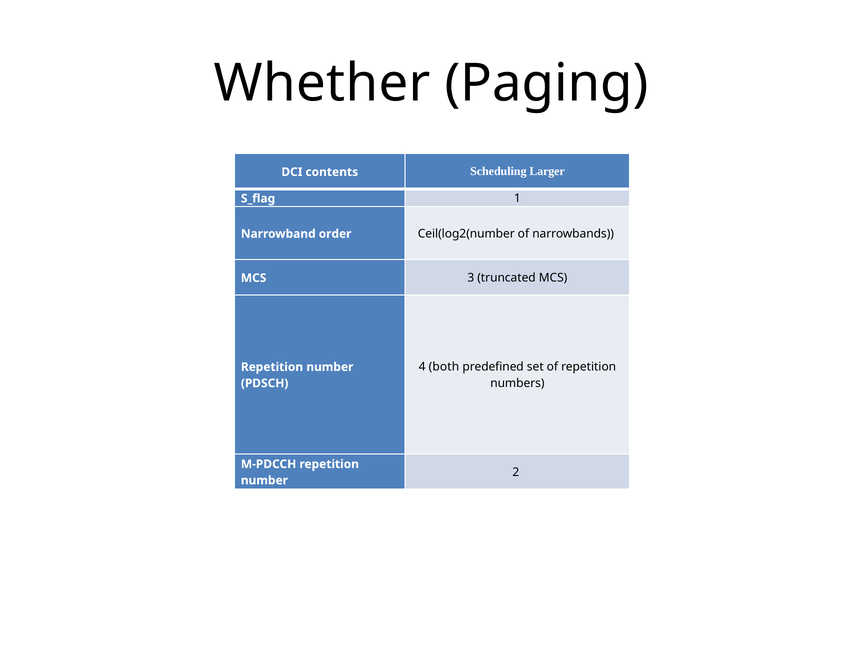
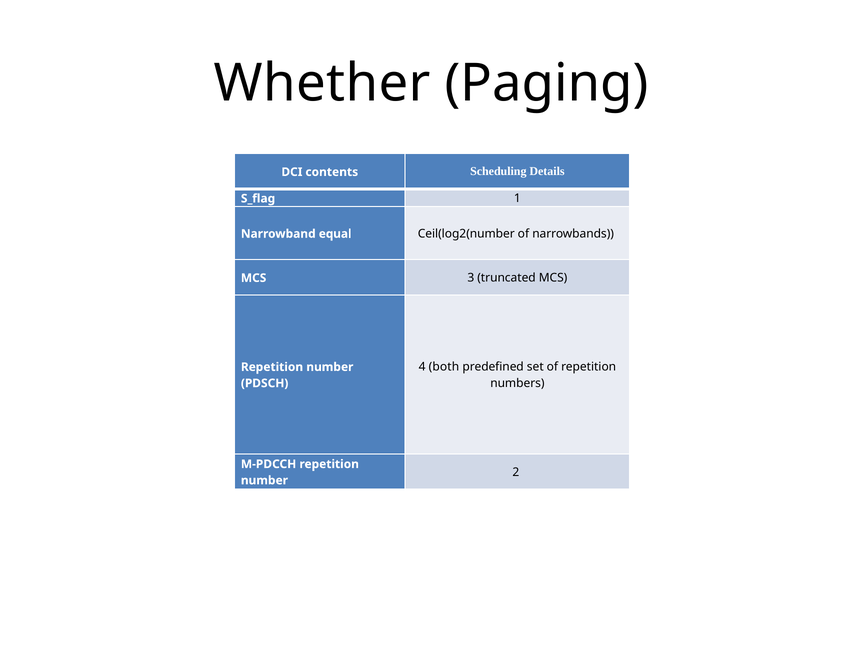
Larger: Larger -> Details
order: order -> equal
